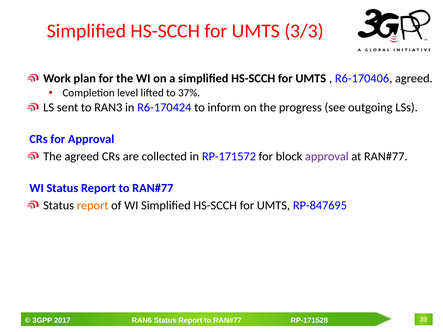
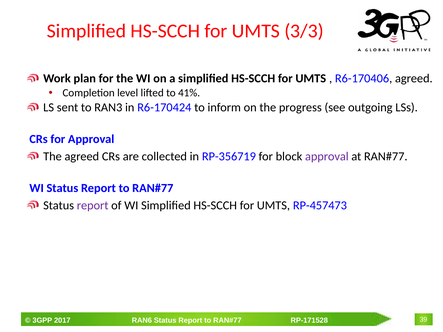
37%: 37% -> 41%
RP-171572: RP-171572 -> RP-356719
report at (93, 206) colour: orange -> purple
RP-847695: RP-847695 -> RP-457473
